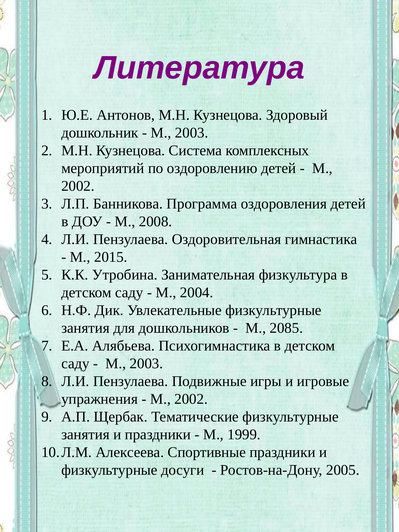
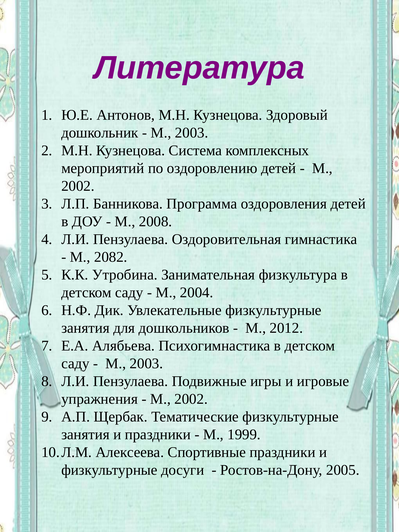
2015: 2015 -> 2082
2085: 2085 -> 2012
